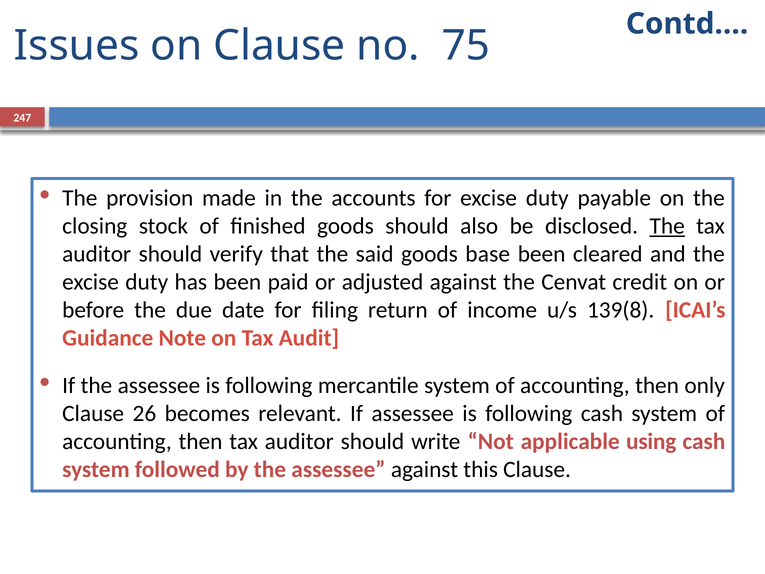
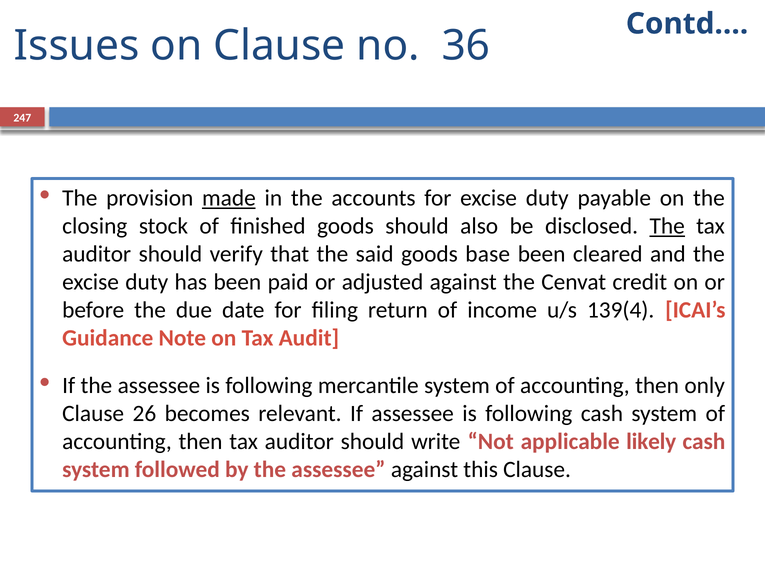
75: 75 -> 36
made underline: none -> present
139(8: 139(8 -> 139(4
using: using -> likely
